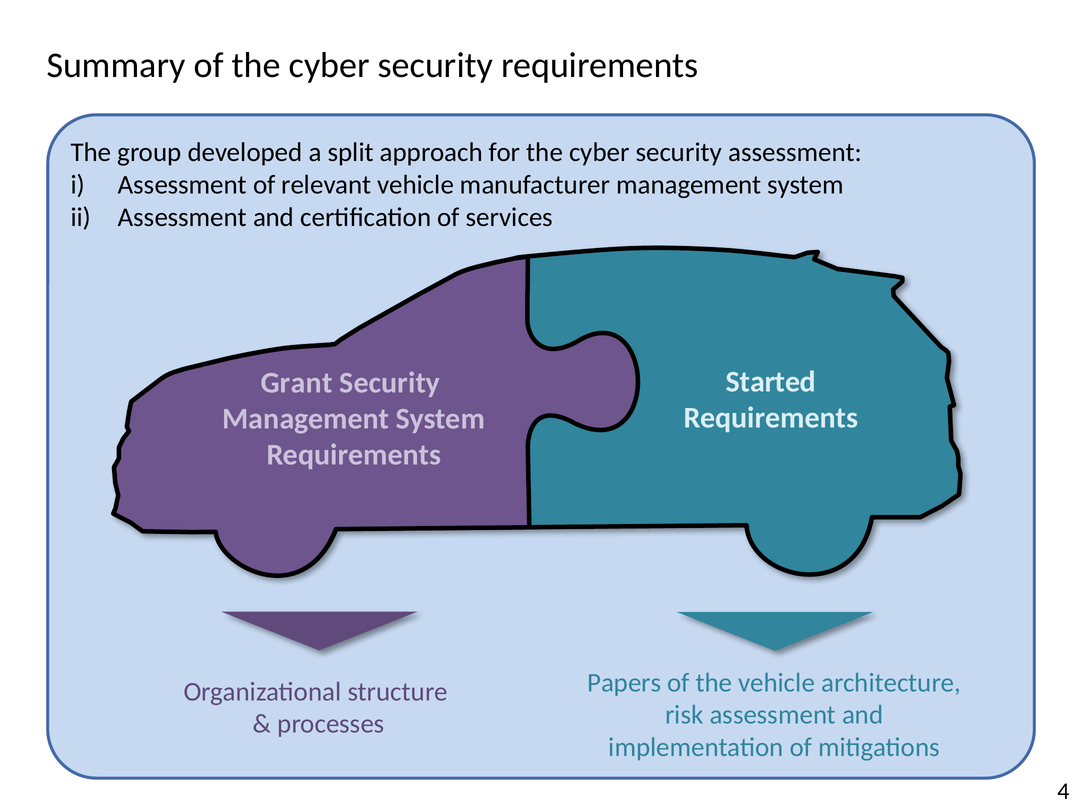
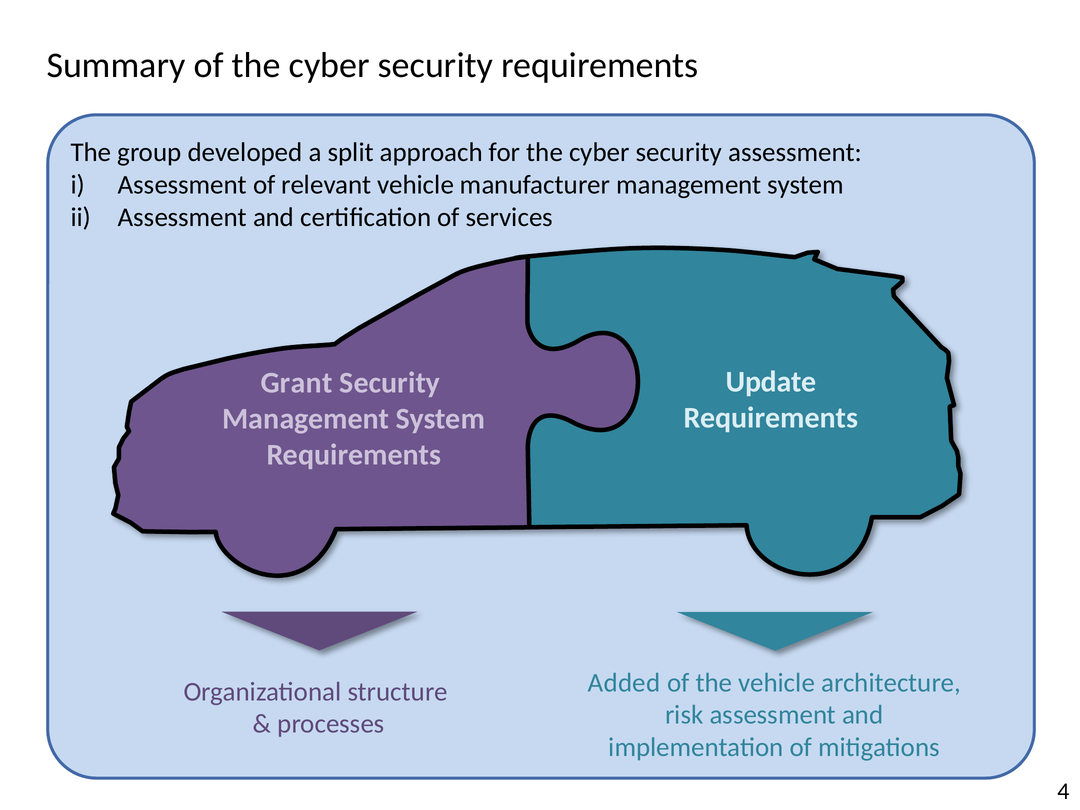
Started: Started -> Update
Papers: Papers -> Added
